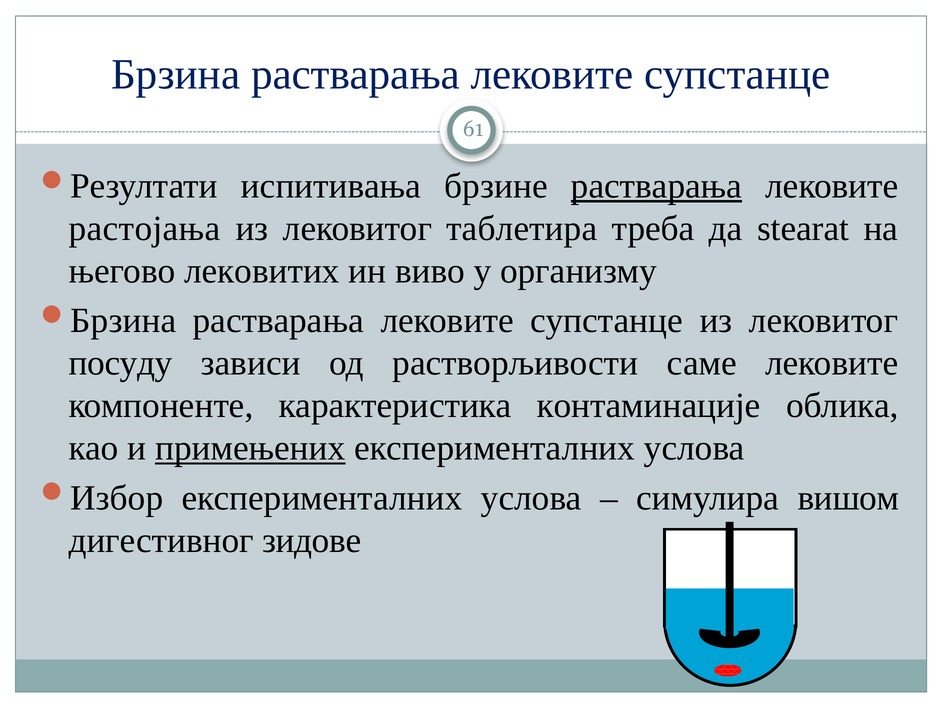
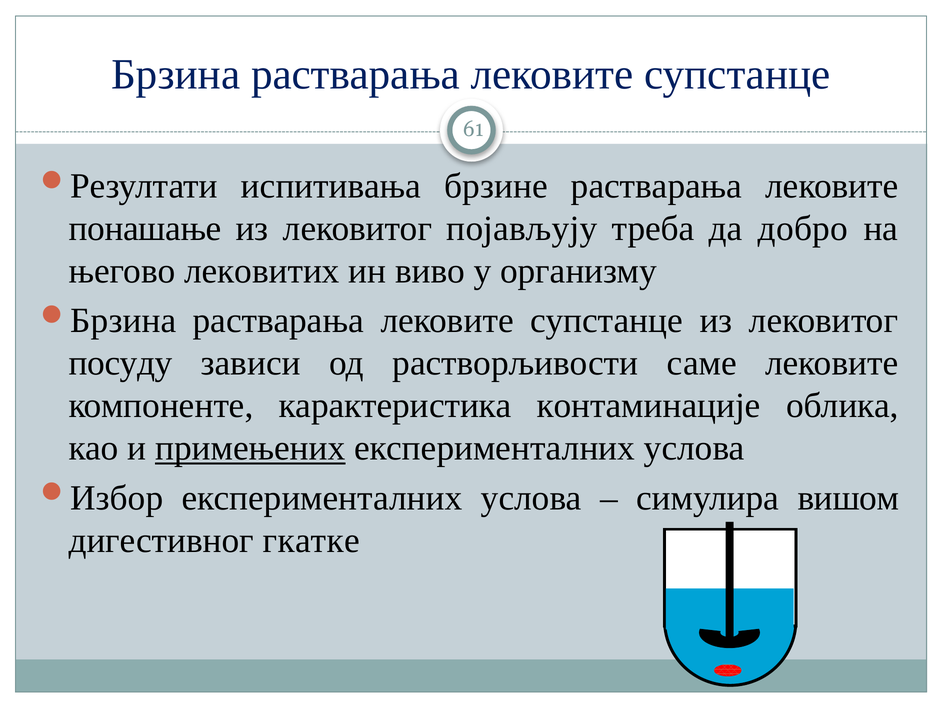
растварања at (657, 186) underline: present -> none
растојања: растојања -> понашање
таблетира: таблетира -> појављују
stearat: stearat -> добро
зидове: зидове -> гкатке
